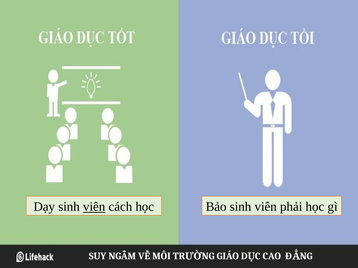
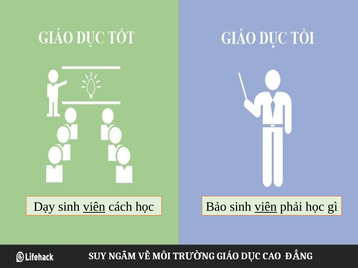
viên at (266, 207) underline: none -> present
